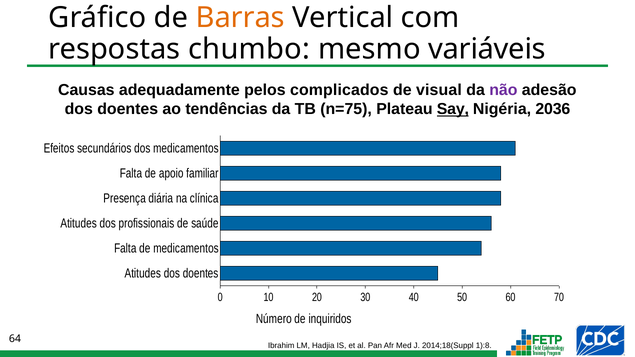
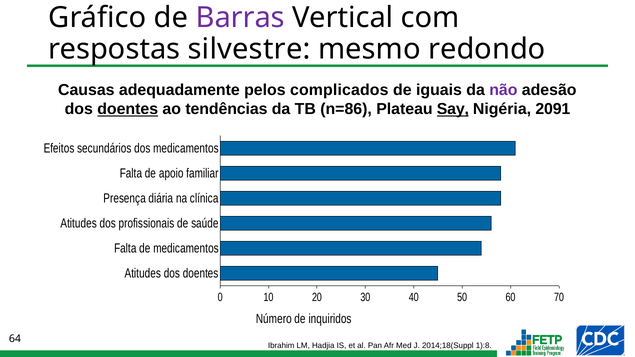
Barras colour: orange -> purple
chumbo: chumbo -> silvestre
variáveis: variáveis -> redondo
visual: visual -> iguais
doentes at (128, 109) underline: none -> present
n=75: n=75 -> n=86
2036: 2036 -> 2091
